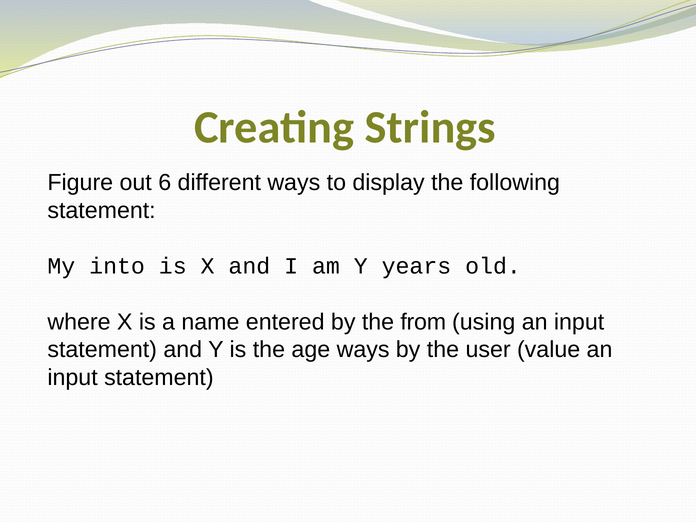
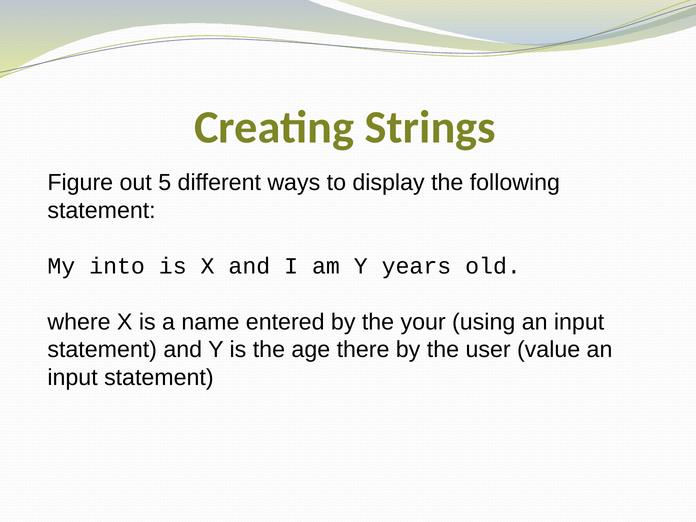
6: 6 -> 5
from: from -> your
age ways: ways -> there
